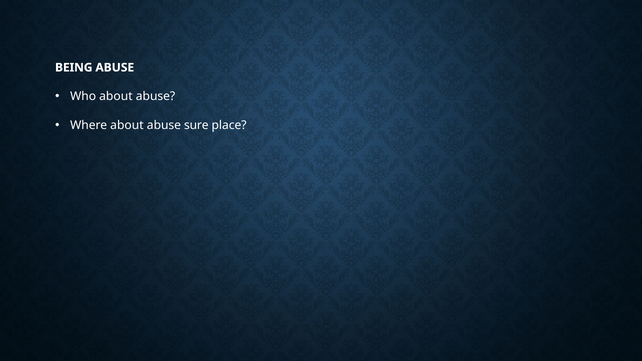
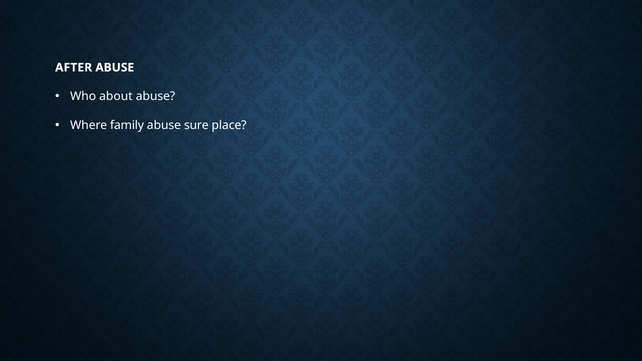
BEING: BEING -> AFTER
Where about: about -> family
